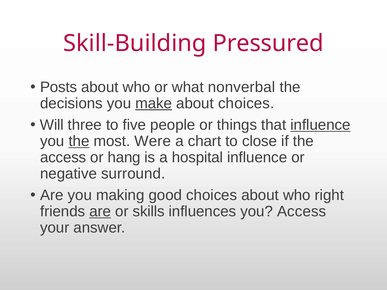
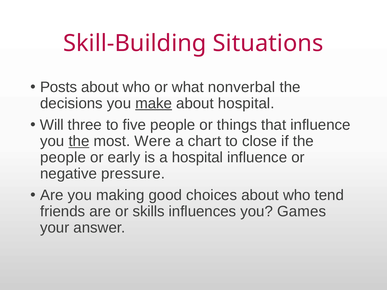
Pressured: Pressured -> Situations
about choices: choices -> hospital
influence at (320, 125) underline: present -> none
access at (63, 157): access -> people
hang: hang -> early
surround: surround -> pressure
right: right -> tend
are at (100, 212) underline: present -> none
you Access: Access -> Games
